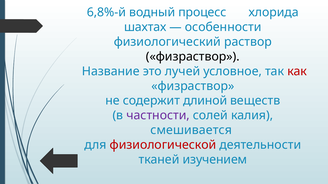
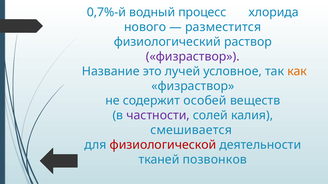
6,8%-й: 6,8%-й -> 0,7%-й
шахтах: шахтах -> нового
особенности: особенности -> разместится
физраствор at (193, 57) colour: black -> purple
как colour: red -> orange
длиной: длиной -> особей
изучением: изучением -> позвонков
